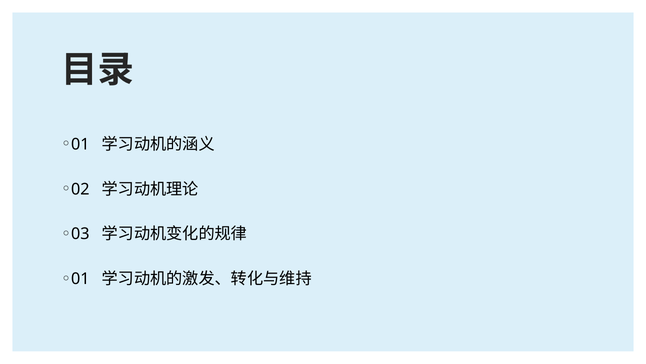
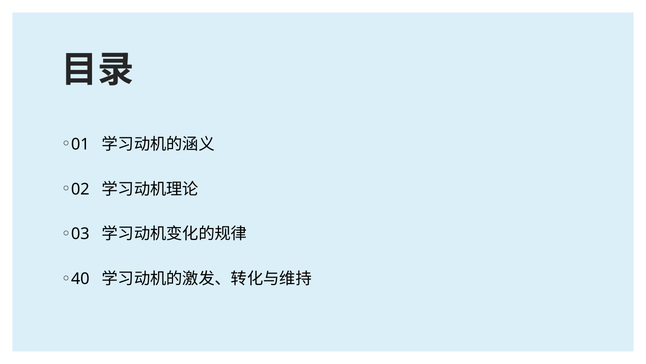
01 at (80, 279): 01 -> 40
